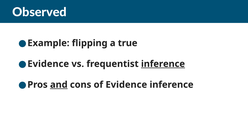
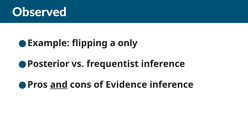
true: true -> only
Evidence at (48, 64): Evidence -> Posterior
inference at (163, 64) underline: present -> none
